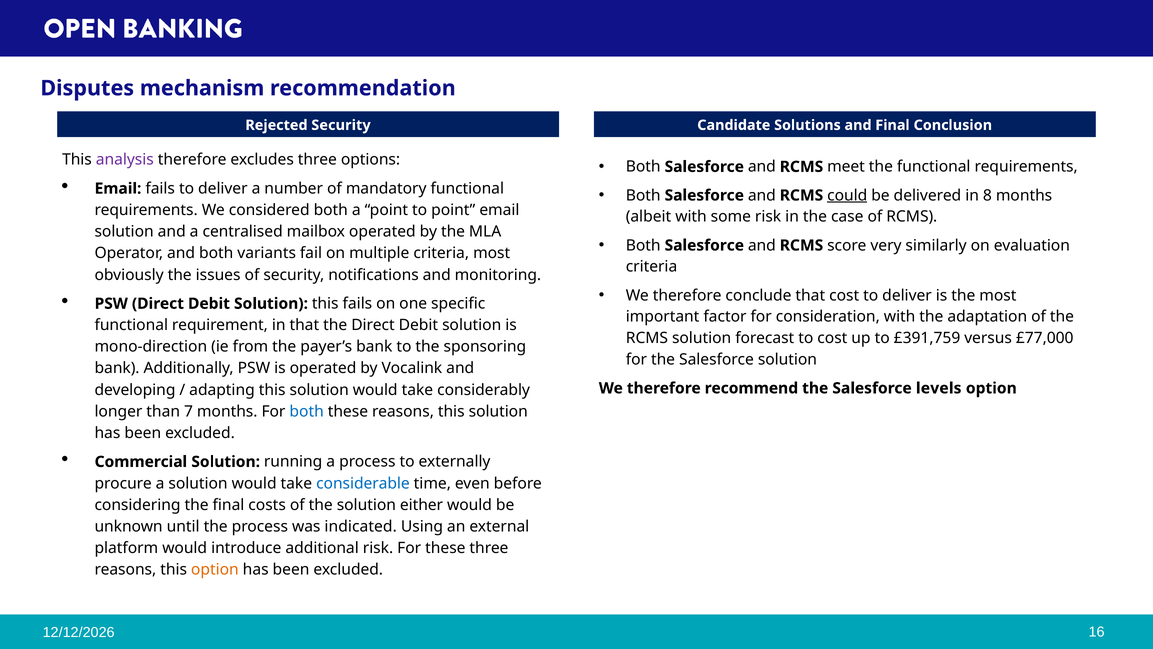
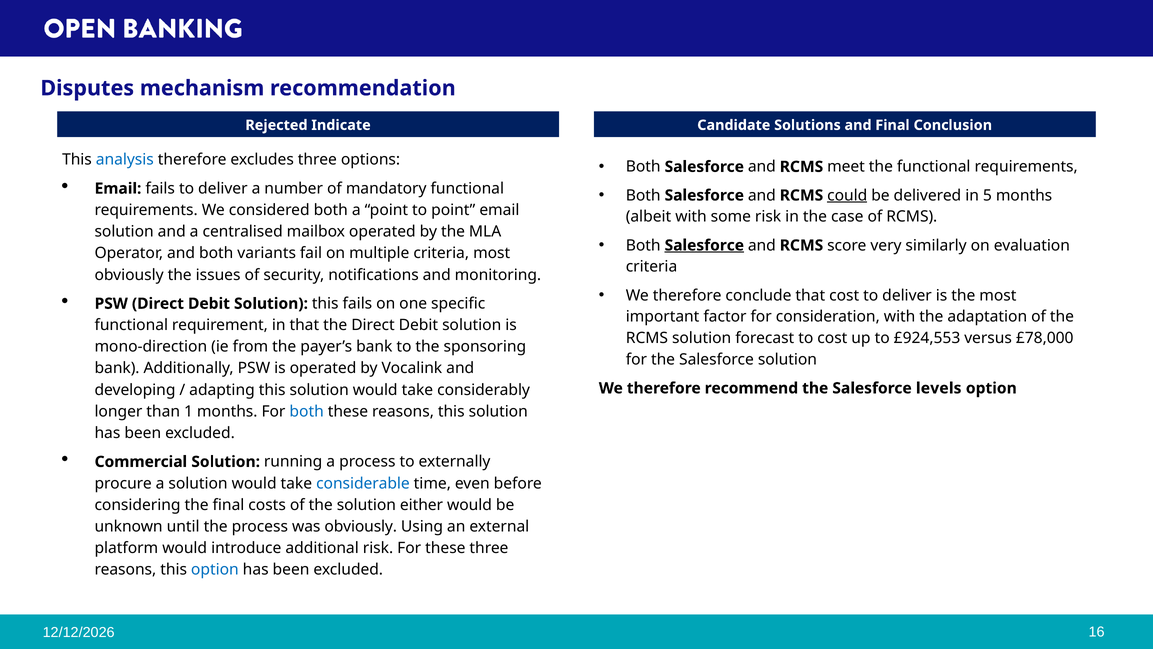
Rejected Security: Security -> Indicate
analysis colour: purple -> blue
8: 8 -> 5
Salesforce at (704, 245) underline: none -> present
£391,759: £391,759 -> £924,553
£77,000: £77,000 -> £78,000
7: 7 -> 1
was indicated: indicated -> obviously
option at (215, 569) colour: orange -> blue
